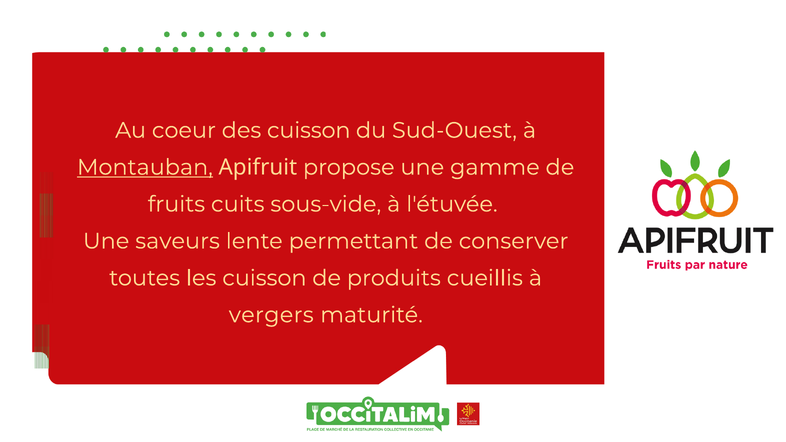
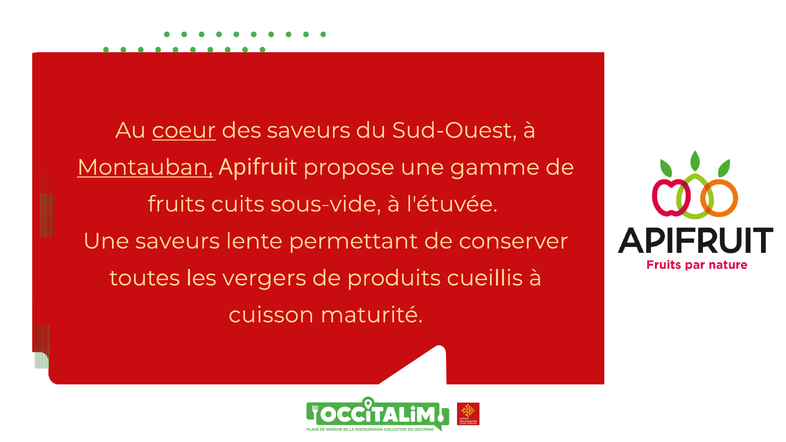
coeur underline: none -> present
des cuisson: cuisson -> saveurs
les cuisson: cuisson -> vergers
vergers: vergers -> cuisson
